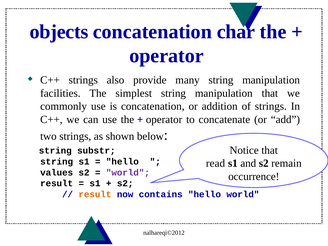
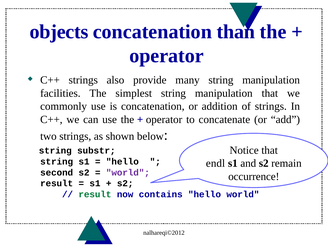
char: char -> than
read: read -> endl
values: values -> second
result at (95, 194) colour: orange -> green
